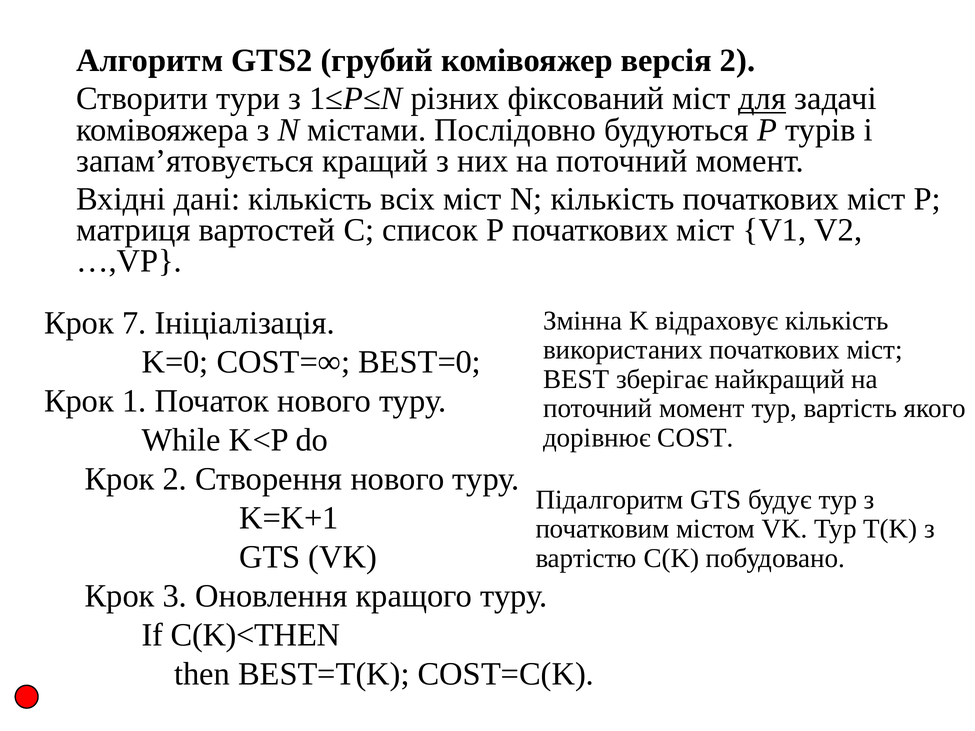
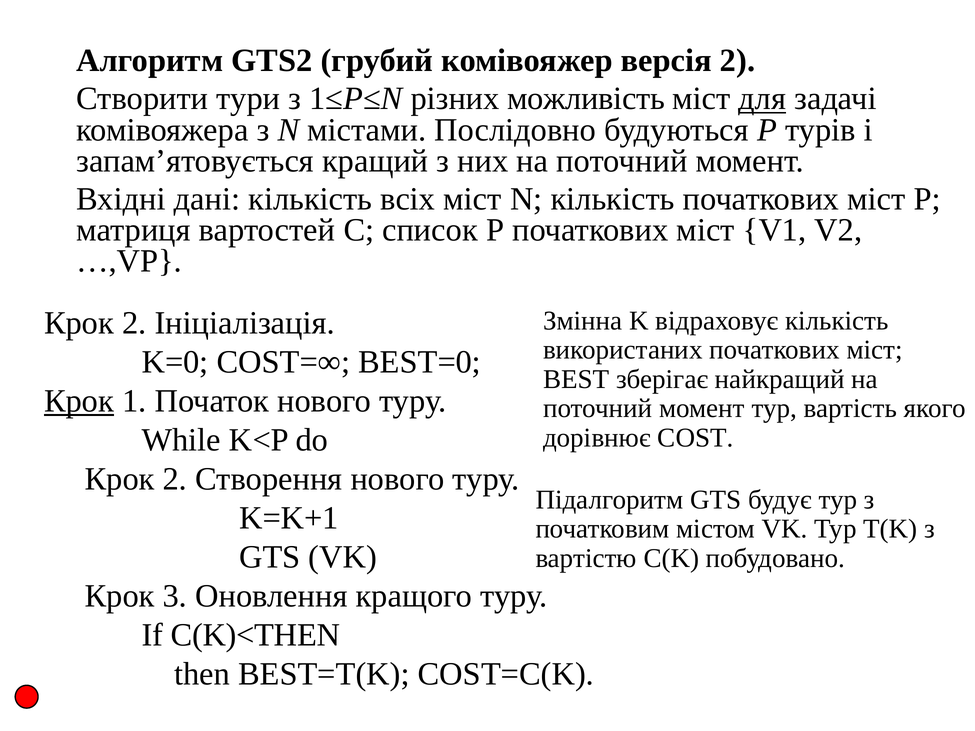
фіксований: фіксований -> можливість
7 at (134, 323): 7 -> 2
Крок at (79, 401) underline: none -> present
